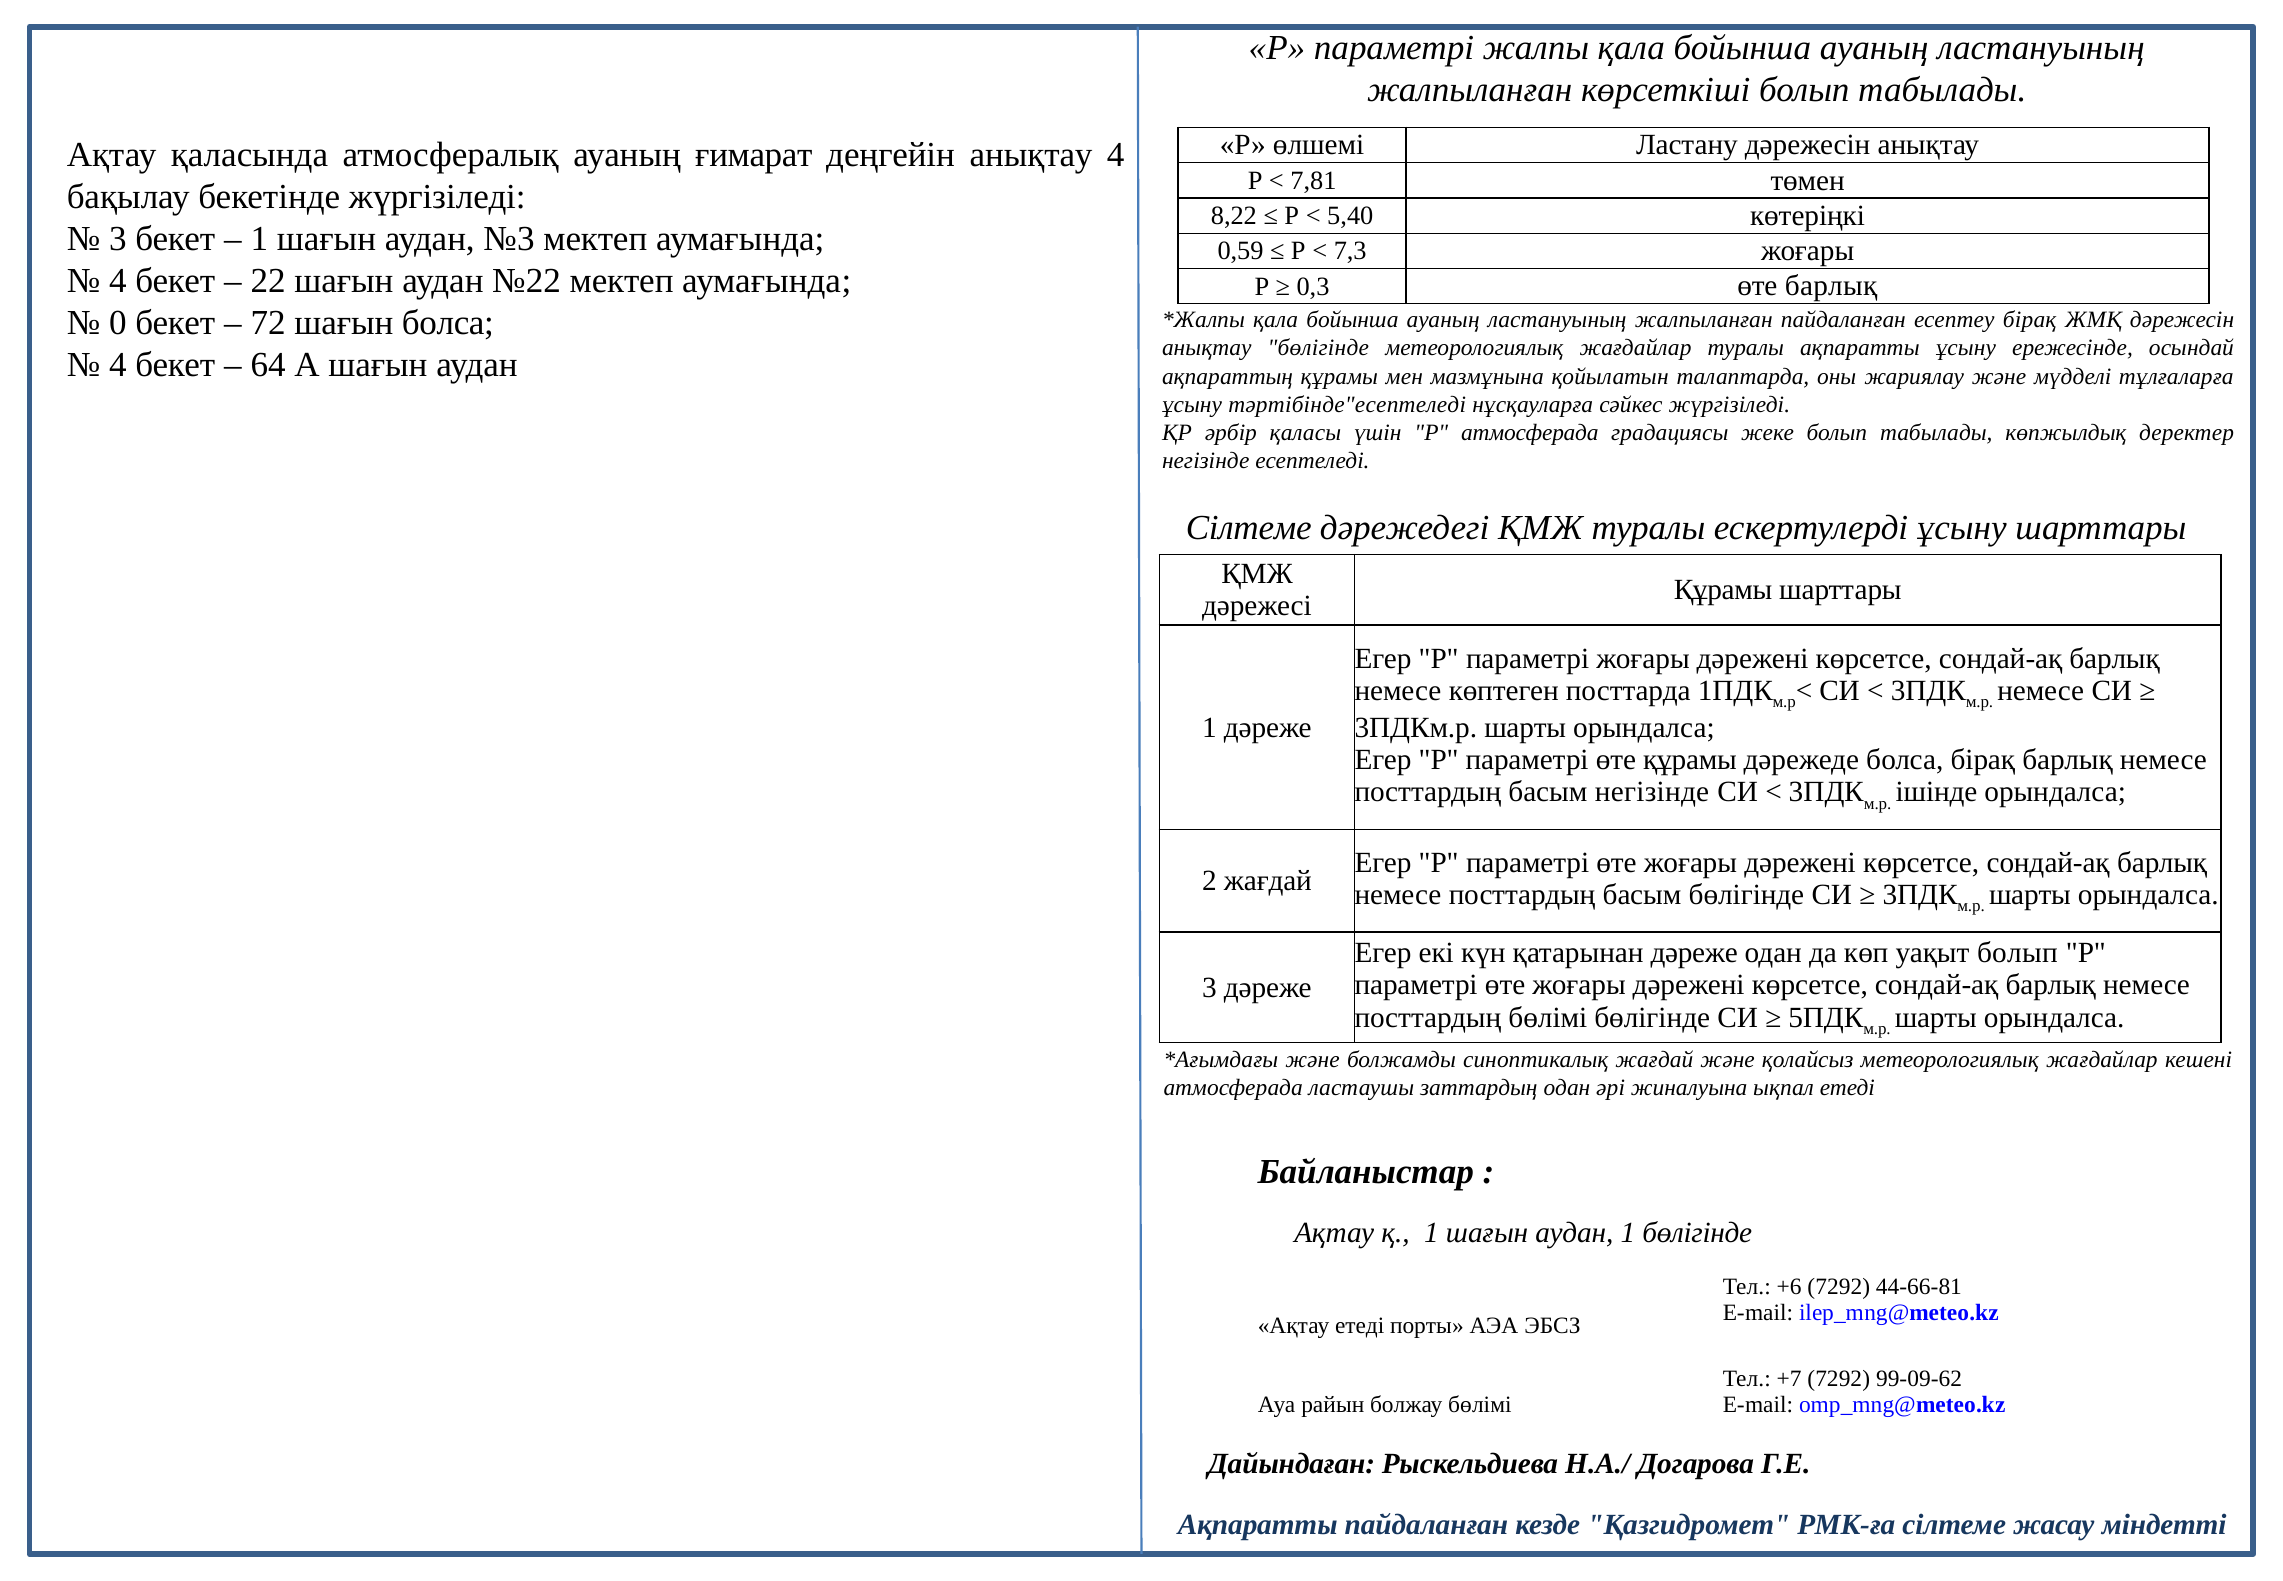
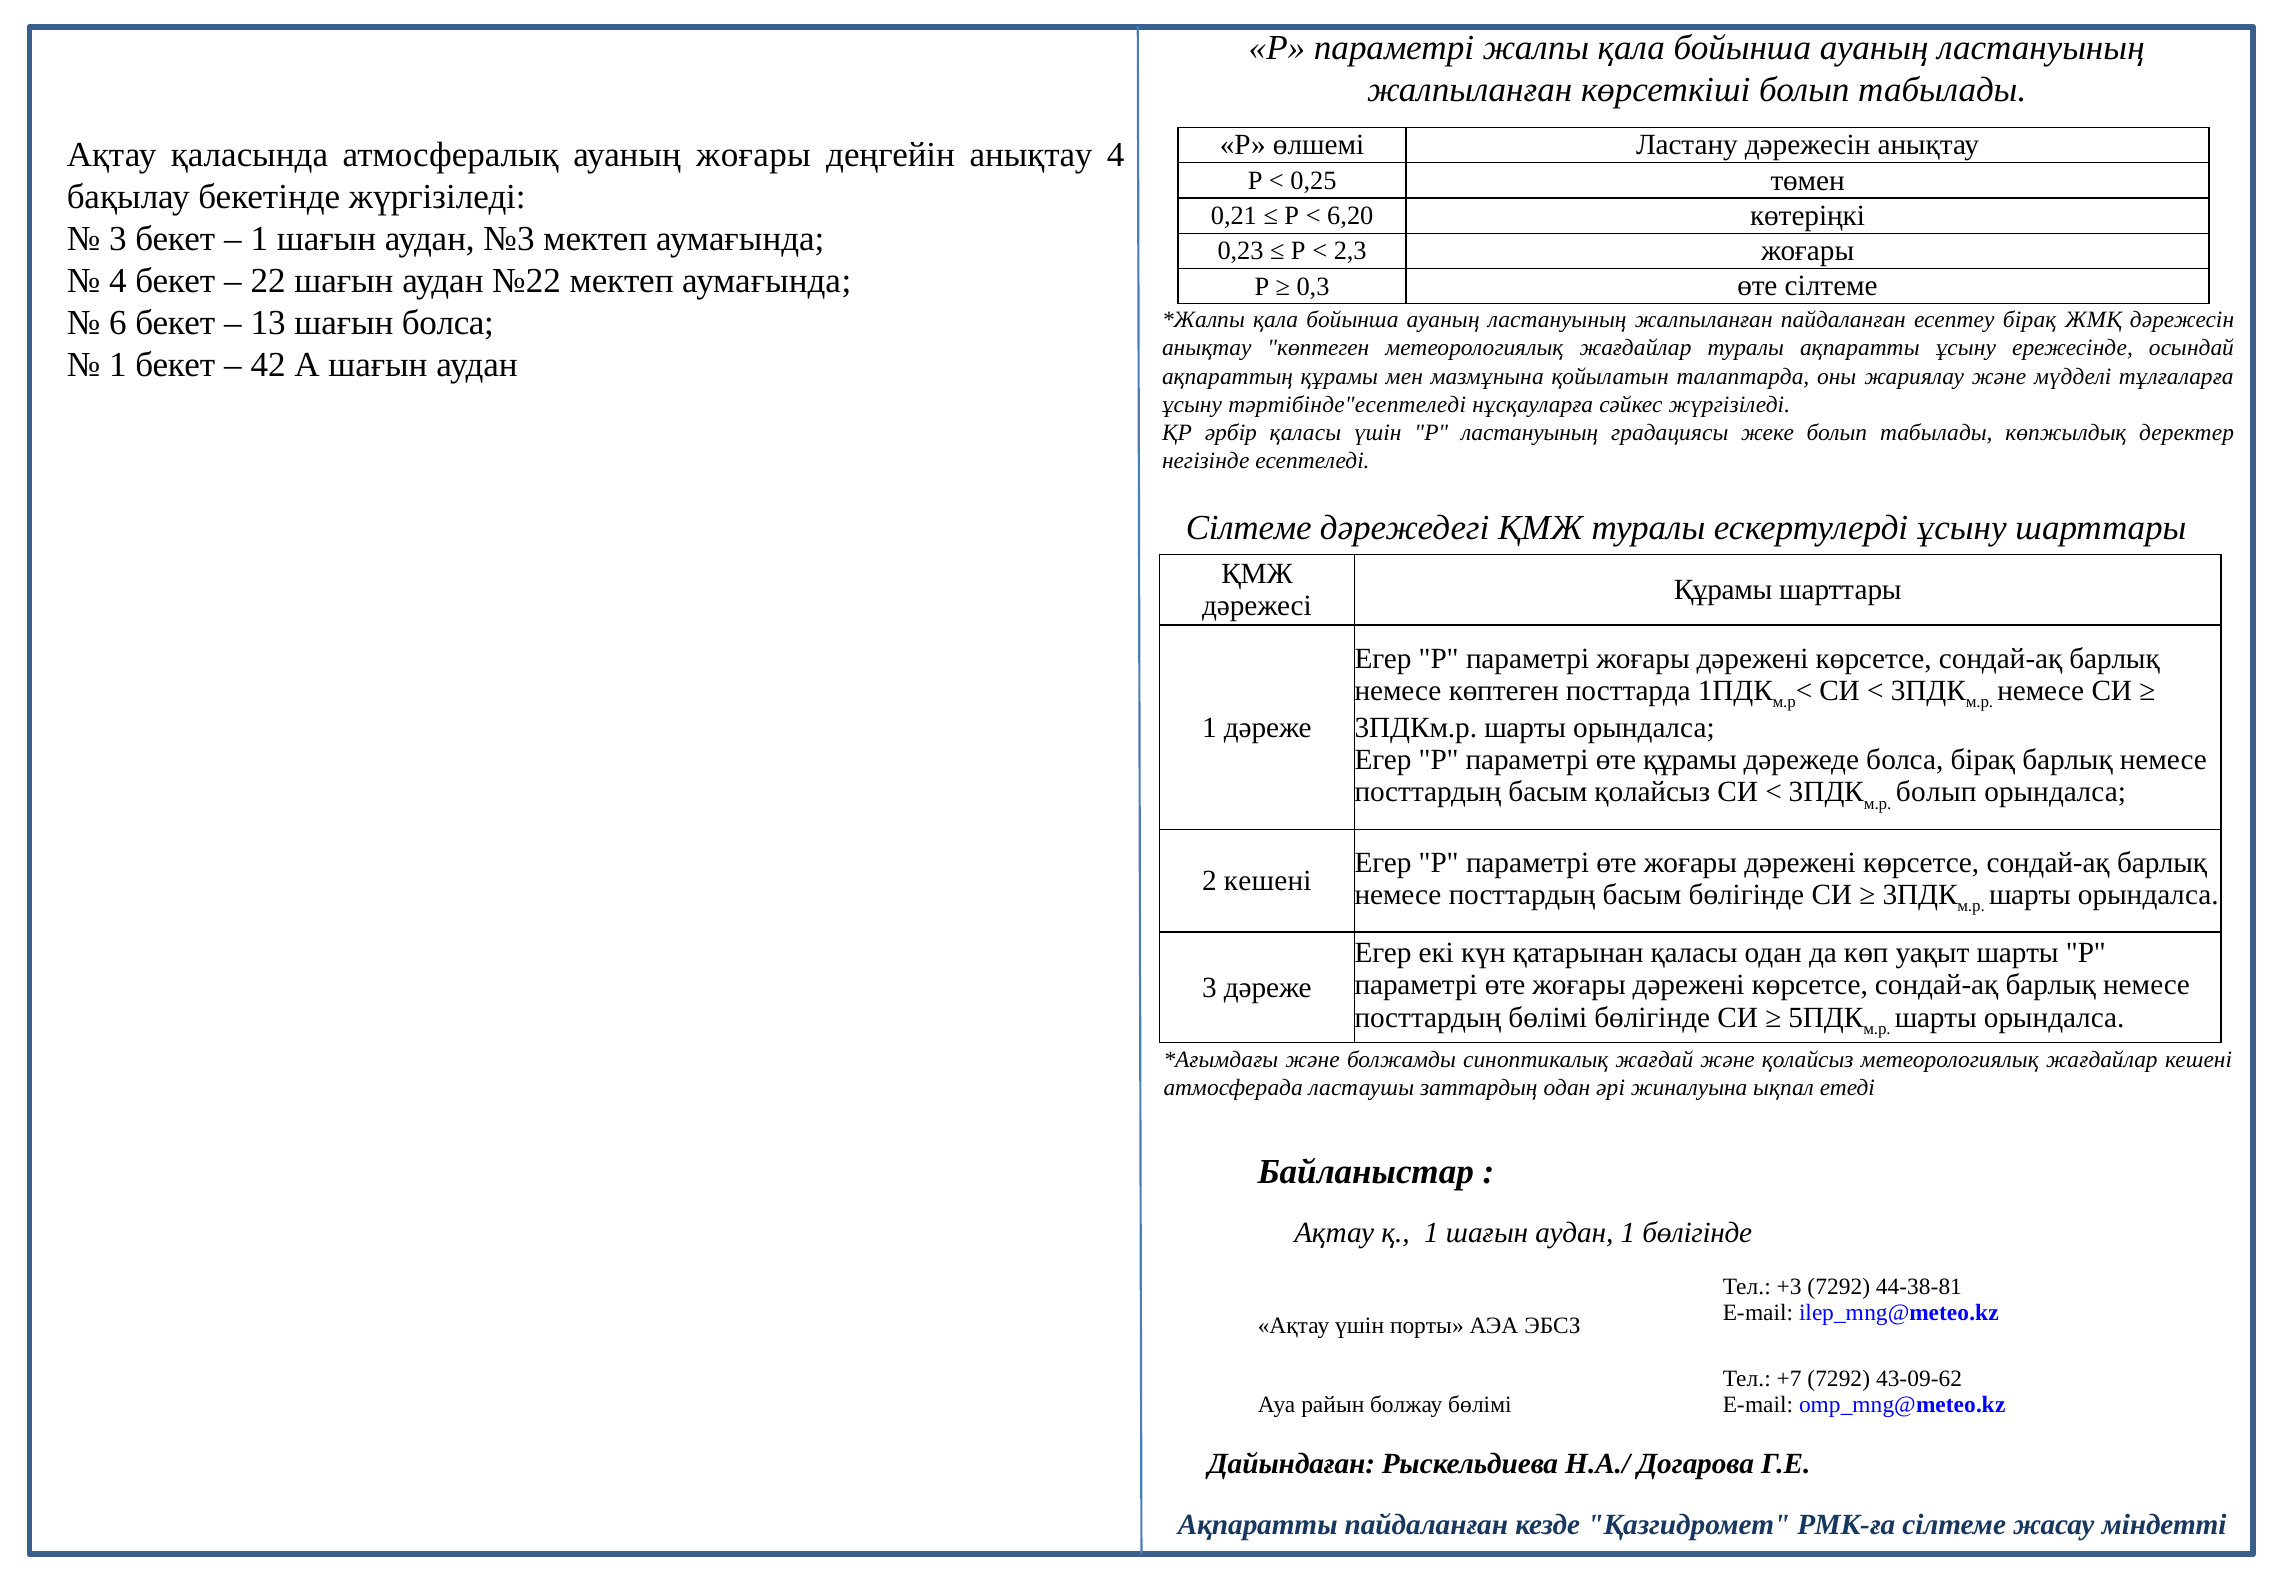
ауаның ғимарат: ғимарат -> жоғары
7,81: 7,81 -> 0,25
8,22: 8,22 -> 0,21
5,40: 5,40 -> 6,20
0,59: 0,59 -> 0,23
7,3: 7,3 -> 2,3
өте барлық: барлық -> сілтеме
0: 0 -> 6
72: 72 -> 13
анықтау бөлігінде: бөлігінде -> көптеген
4 at (118, 365): 4 -> 1
64: 64 -> 42
Р атмосферада: атмосферада -> ластануының
басым негізінде: негізінде -> қолайсыз
ішінде at (1936, 792): ішінде -> болып
2 жағдай: жағдай -> кешені
қатарынан дәреже: дәреже -> қаласы
уақыт болып: болып -> шарты
+6: +6 -> +3
44-66-81: 44-66-81 -> 44-38-81
Ақтау етеді: етеді -> үшін
99-09-62: 99-09-62 -> 43-09-62
